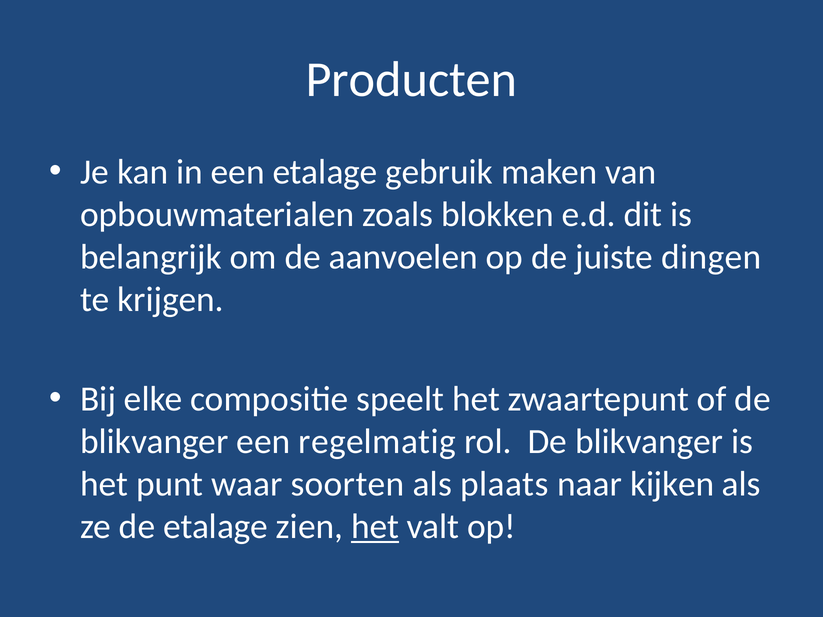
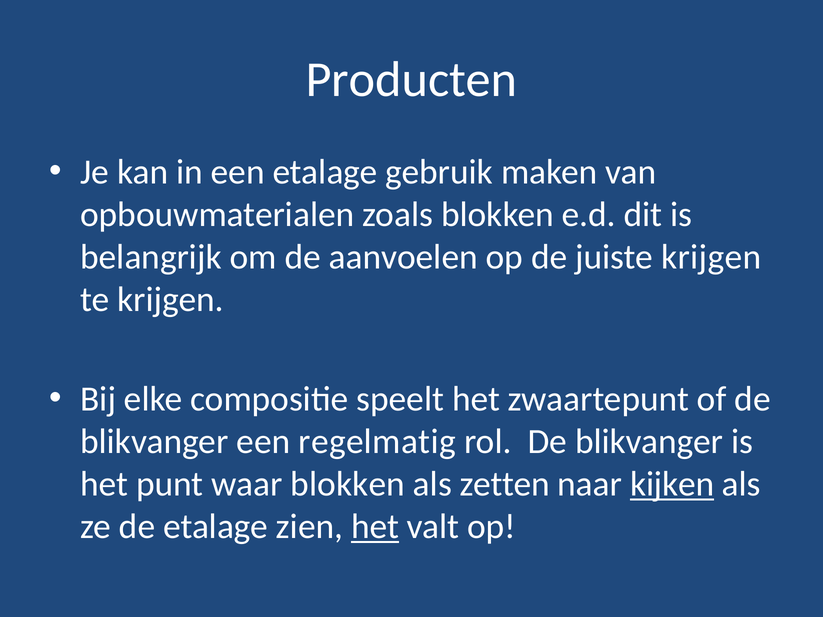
juiste dingen: dingen -> krijgen
waar soorten: soorten -> blokken
plaats: plaats -> zetten
kijken underline: none -> present
